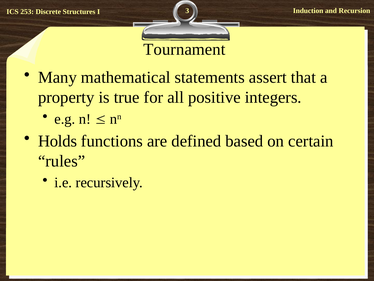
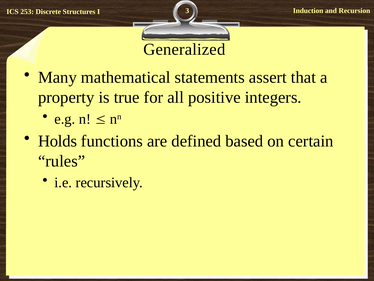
Tournament: Tournament -> Generalized
